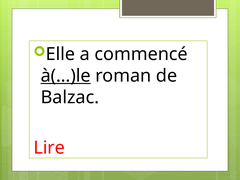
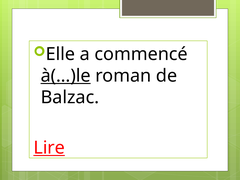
Lire underline: none -> present
